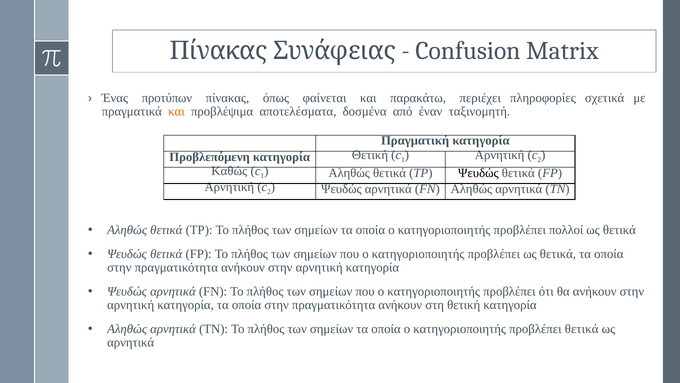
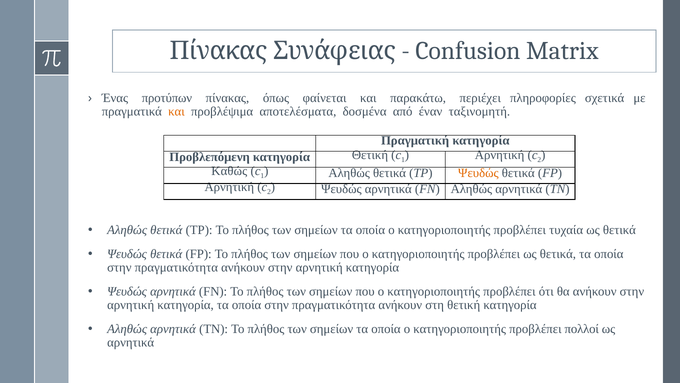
Ψευδώς at (478, 173) colour: black -> orange
πολλοί: πολλοί -> τυχαία
προβλέπει θετικά: θετικά -> πολλοί
